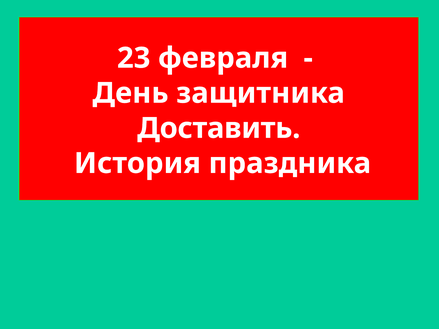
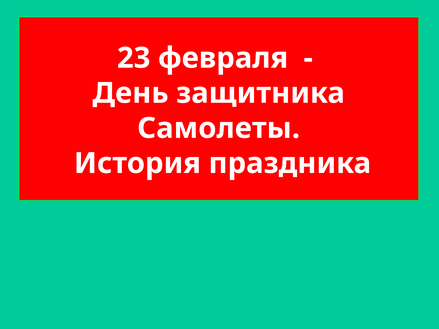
Доставить: Доставить -> Самолеты
